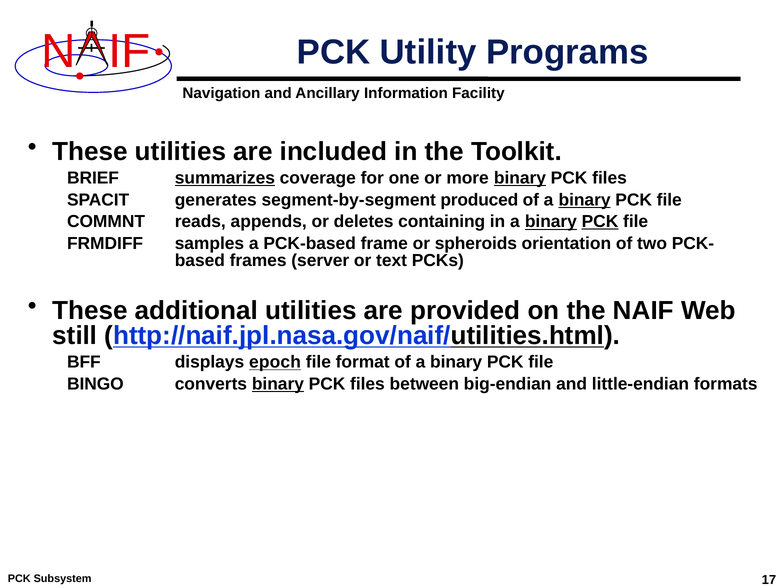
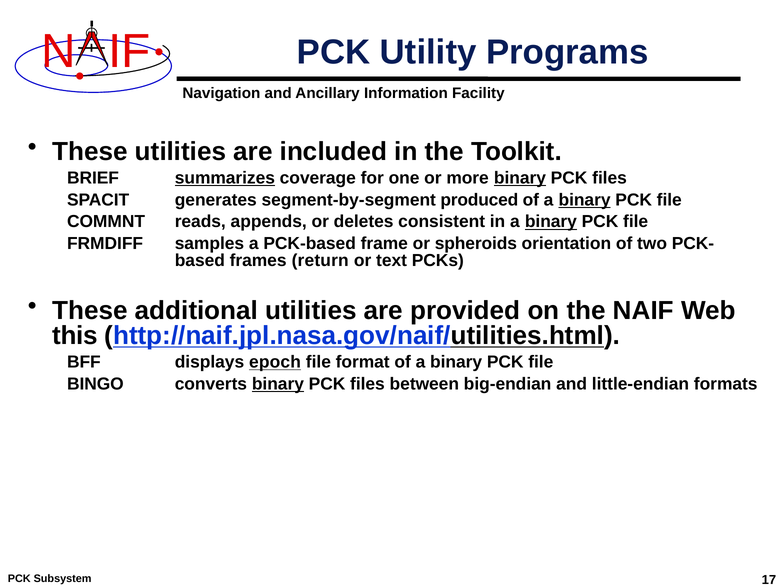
containing: containing -> consistent
PCK at (600, 222) underline: present -> none
server: server -> return
still: still -> this
